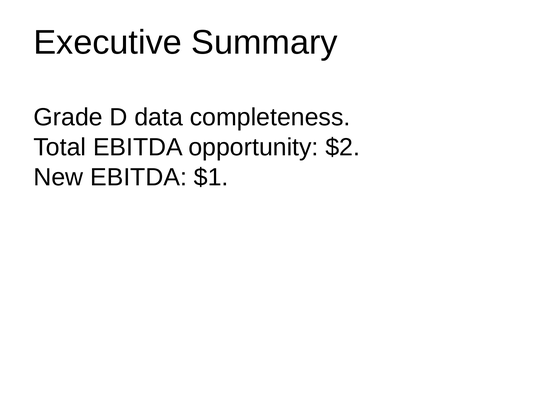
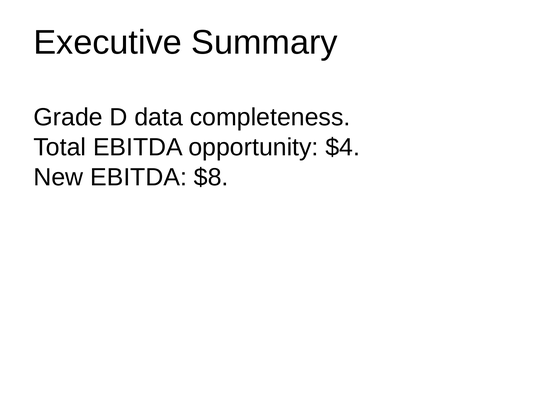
$2: $2 -> $4
$1: $1 -> $8
